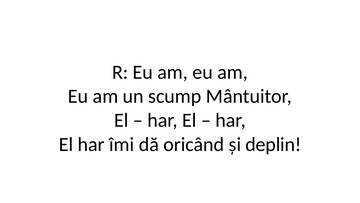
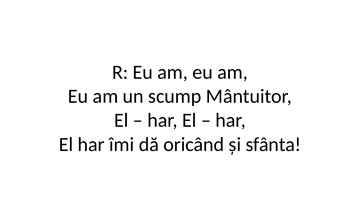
deplin: deplin -> sfânta
